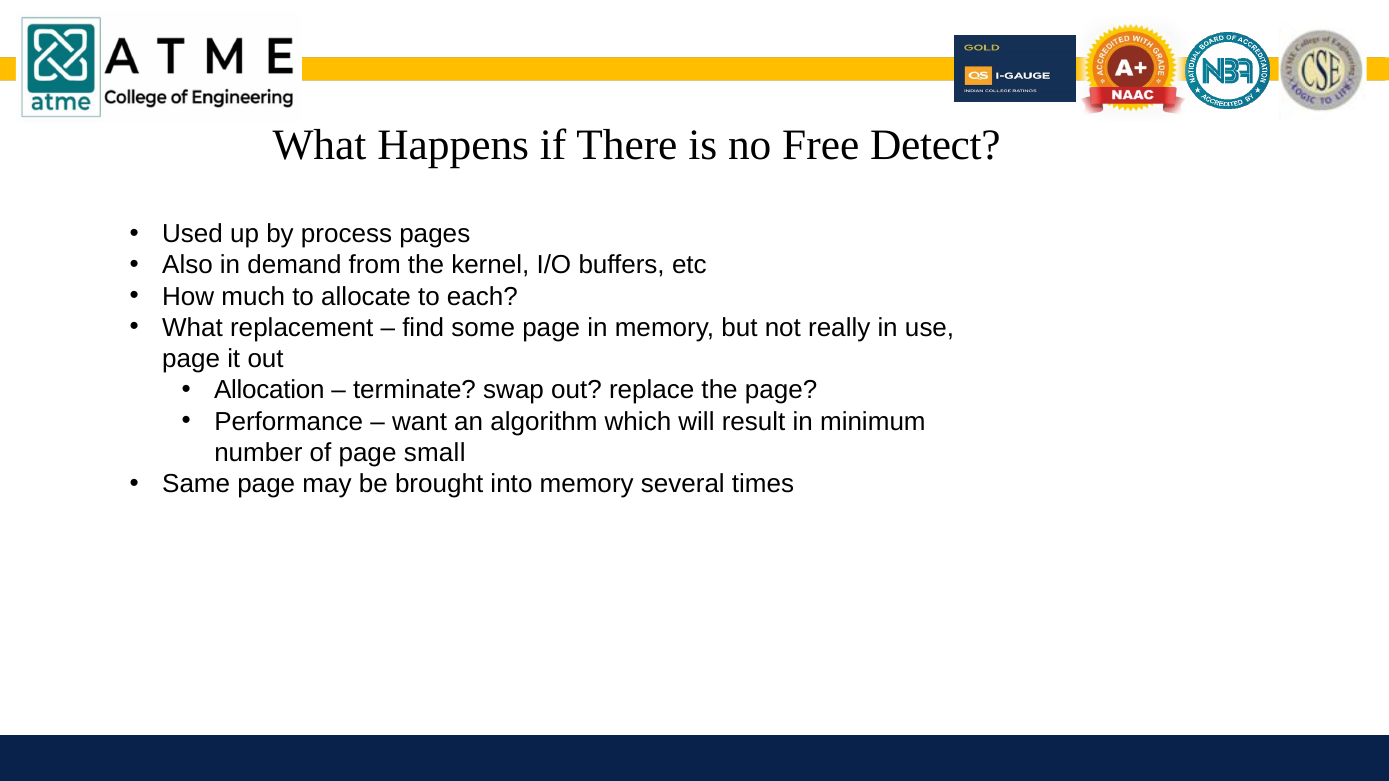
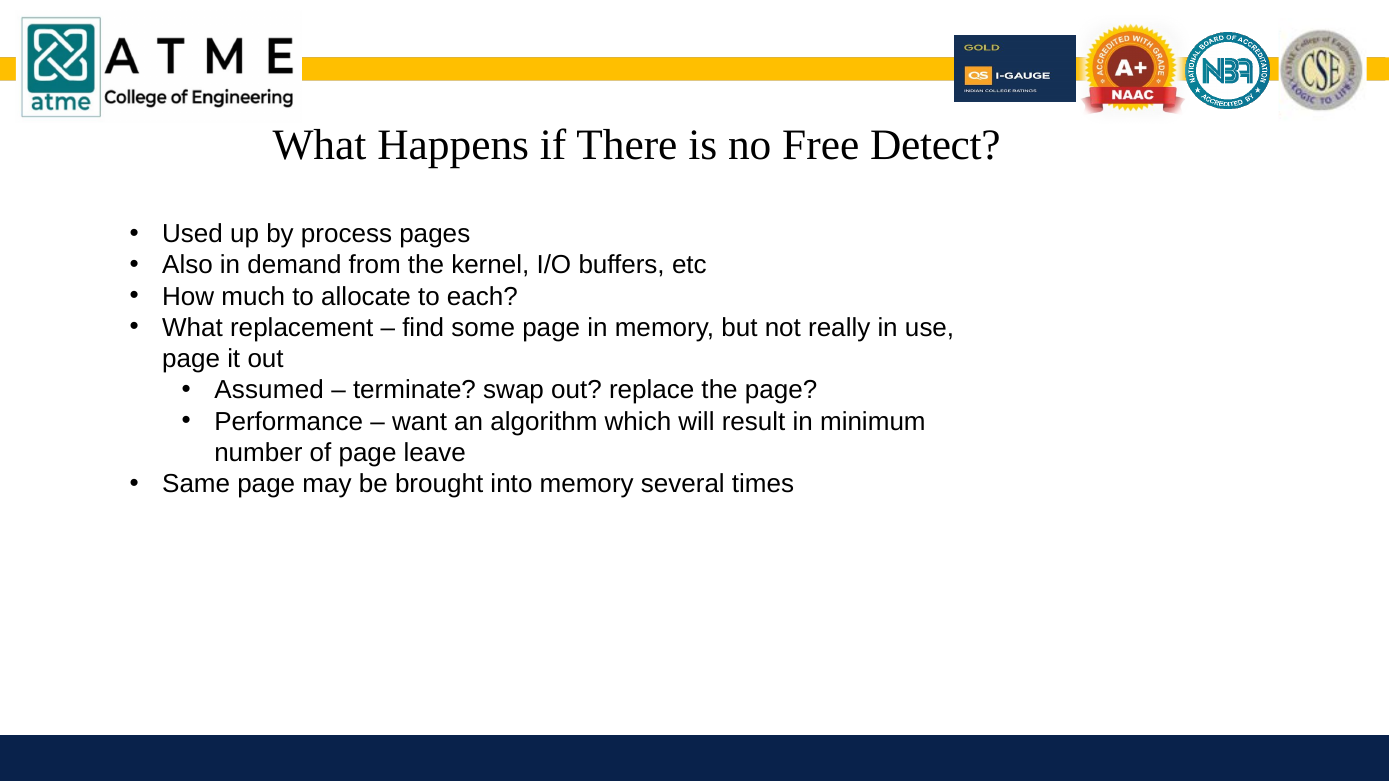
Allocation: Allocation -> Assumed
small: small -> leave
